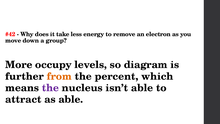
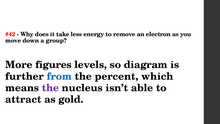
occupy: occupy -> figures
from colour: orange -> blue
as able: able -> gold
